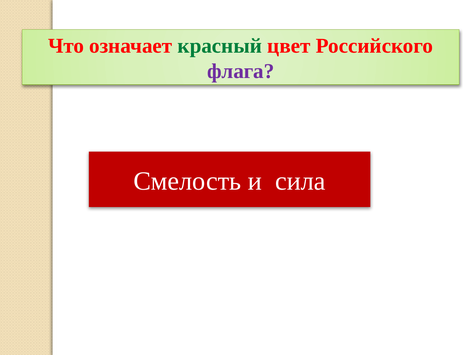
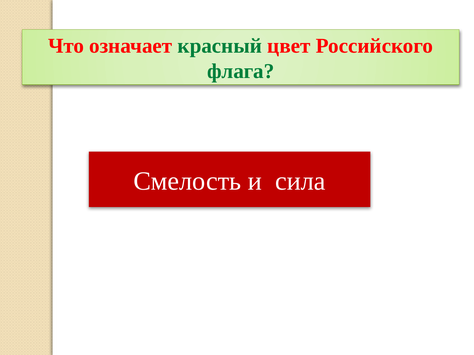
флага colour: purple -> green
